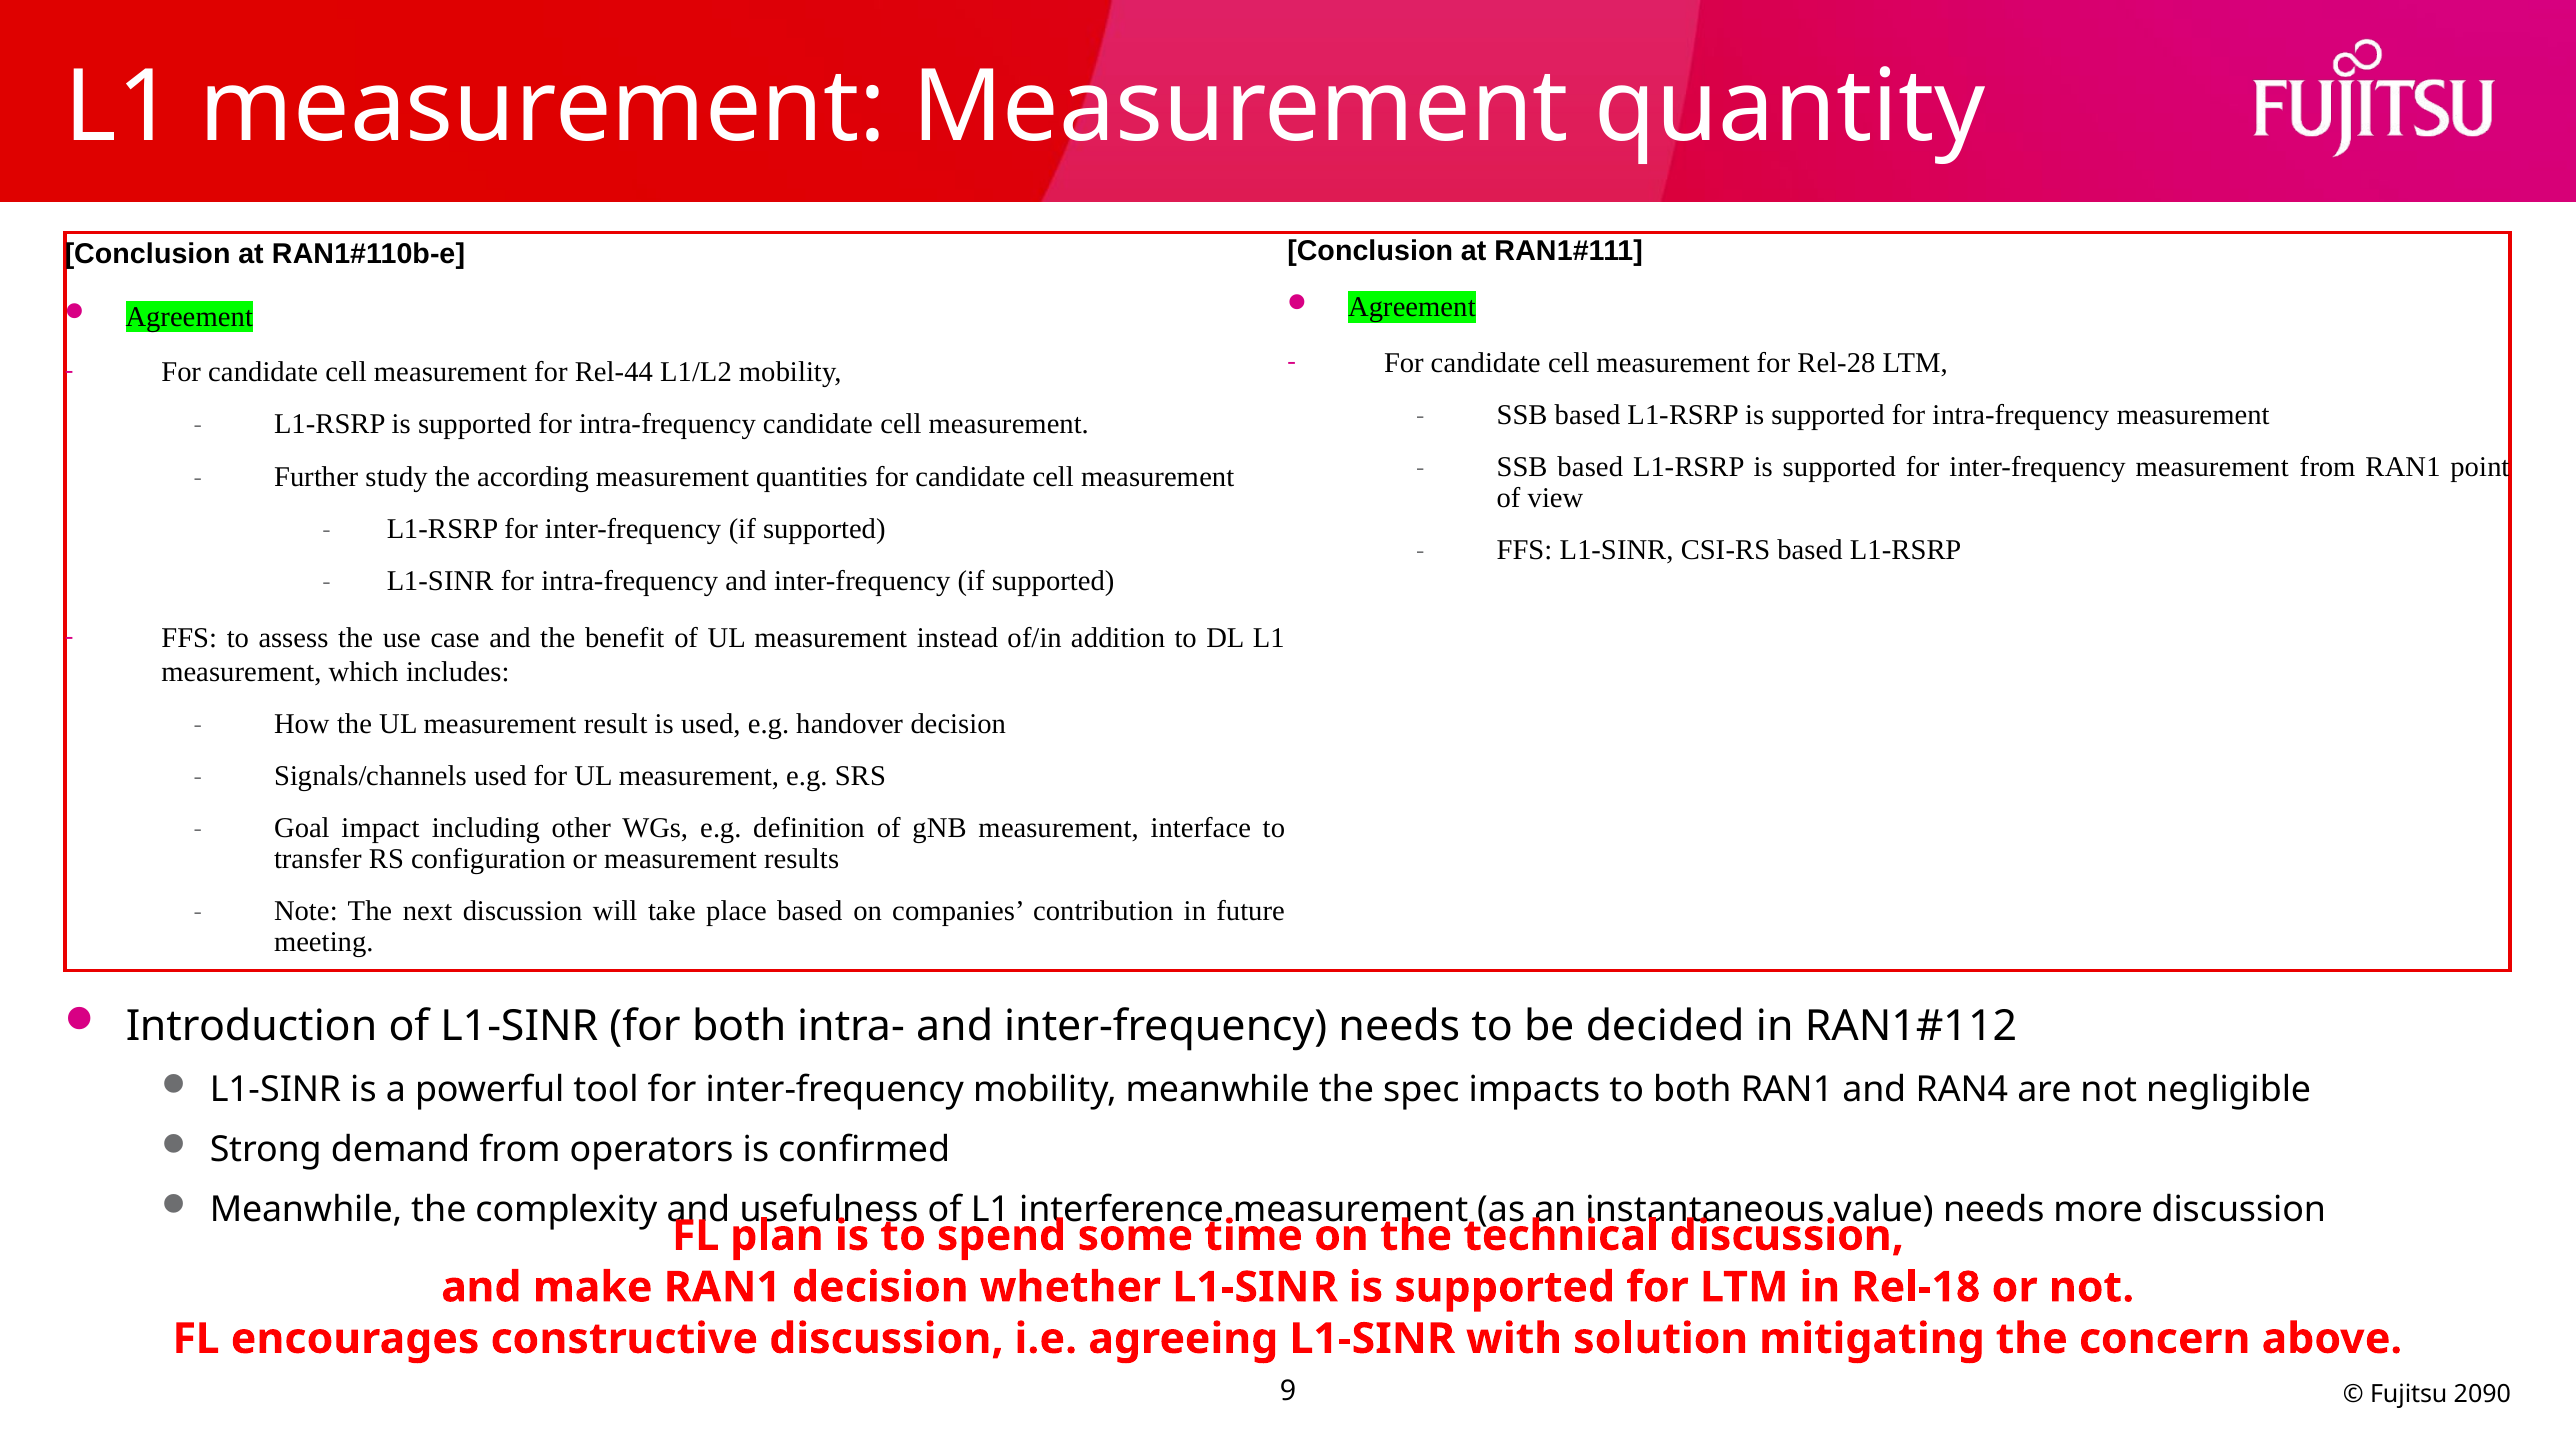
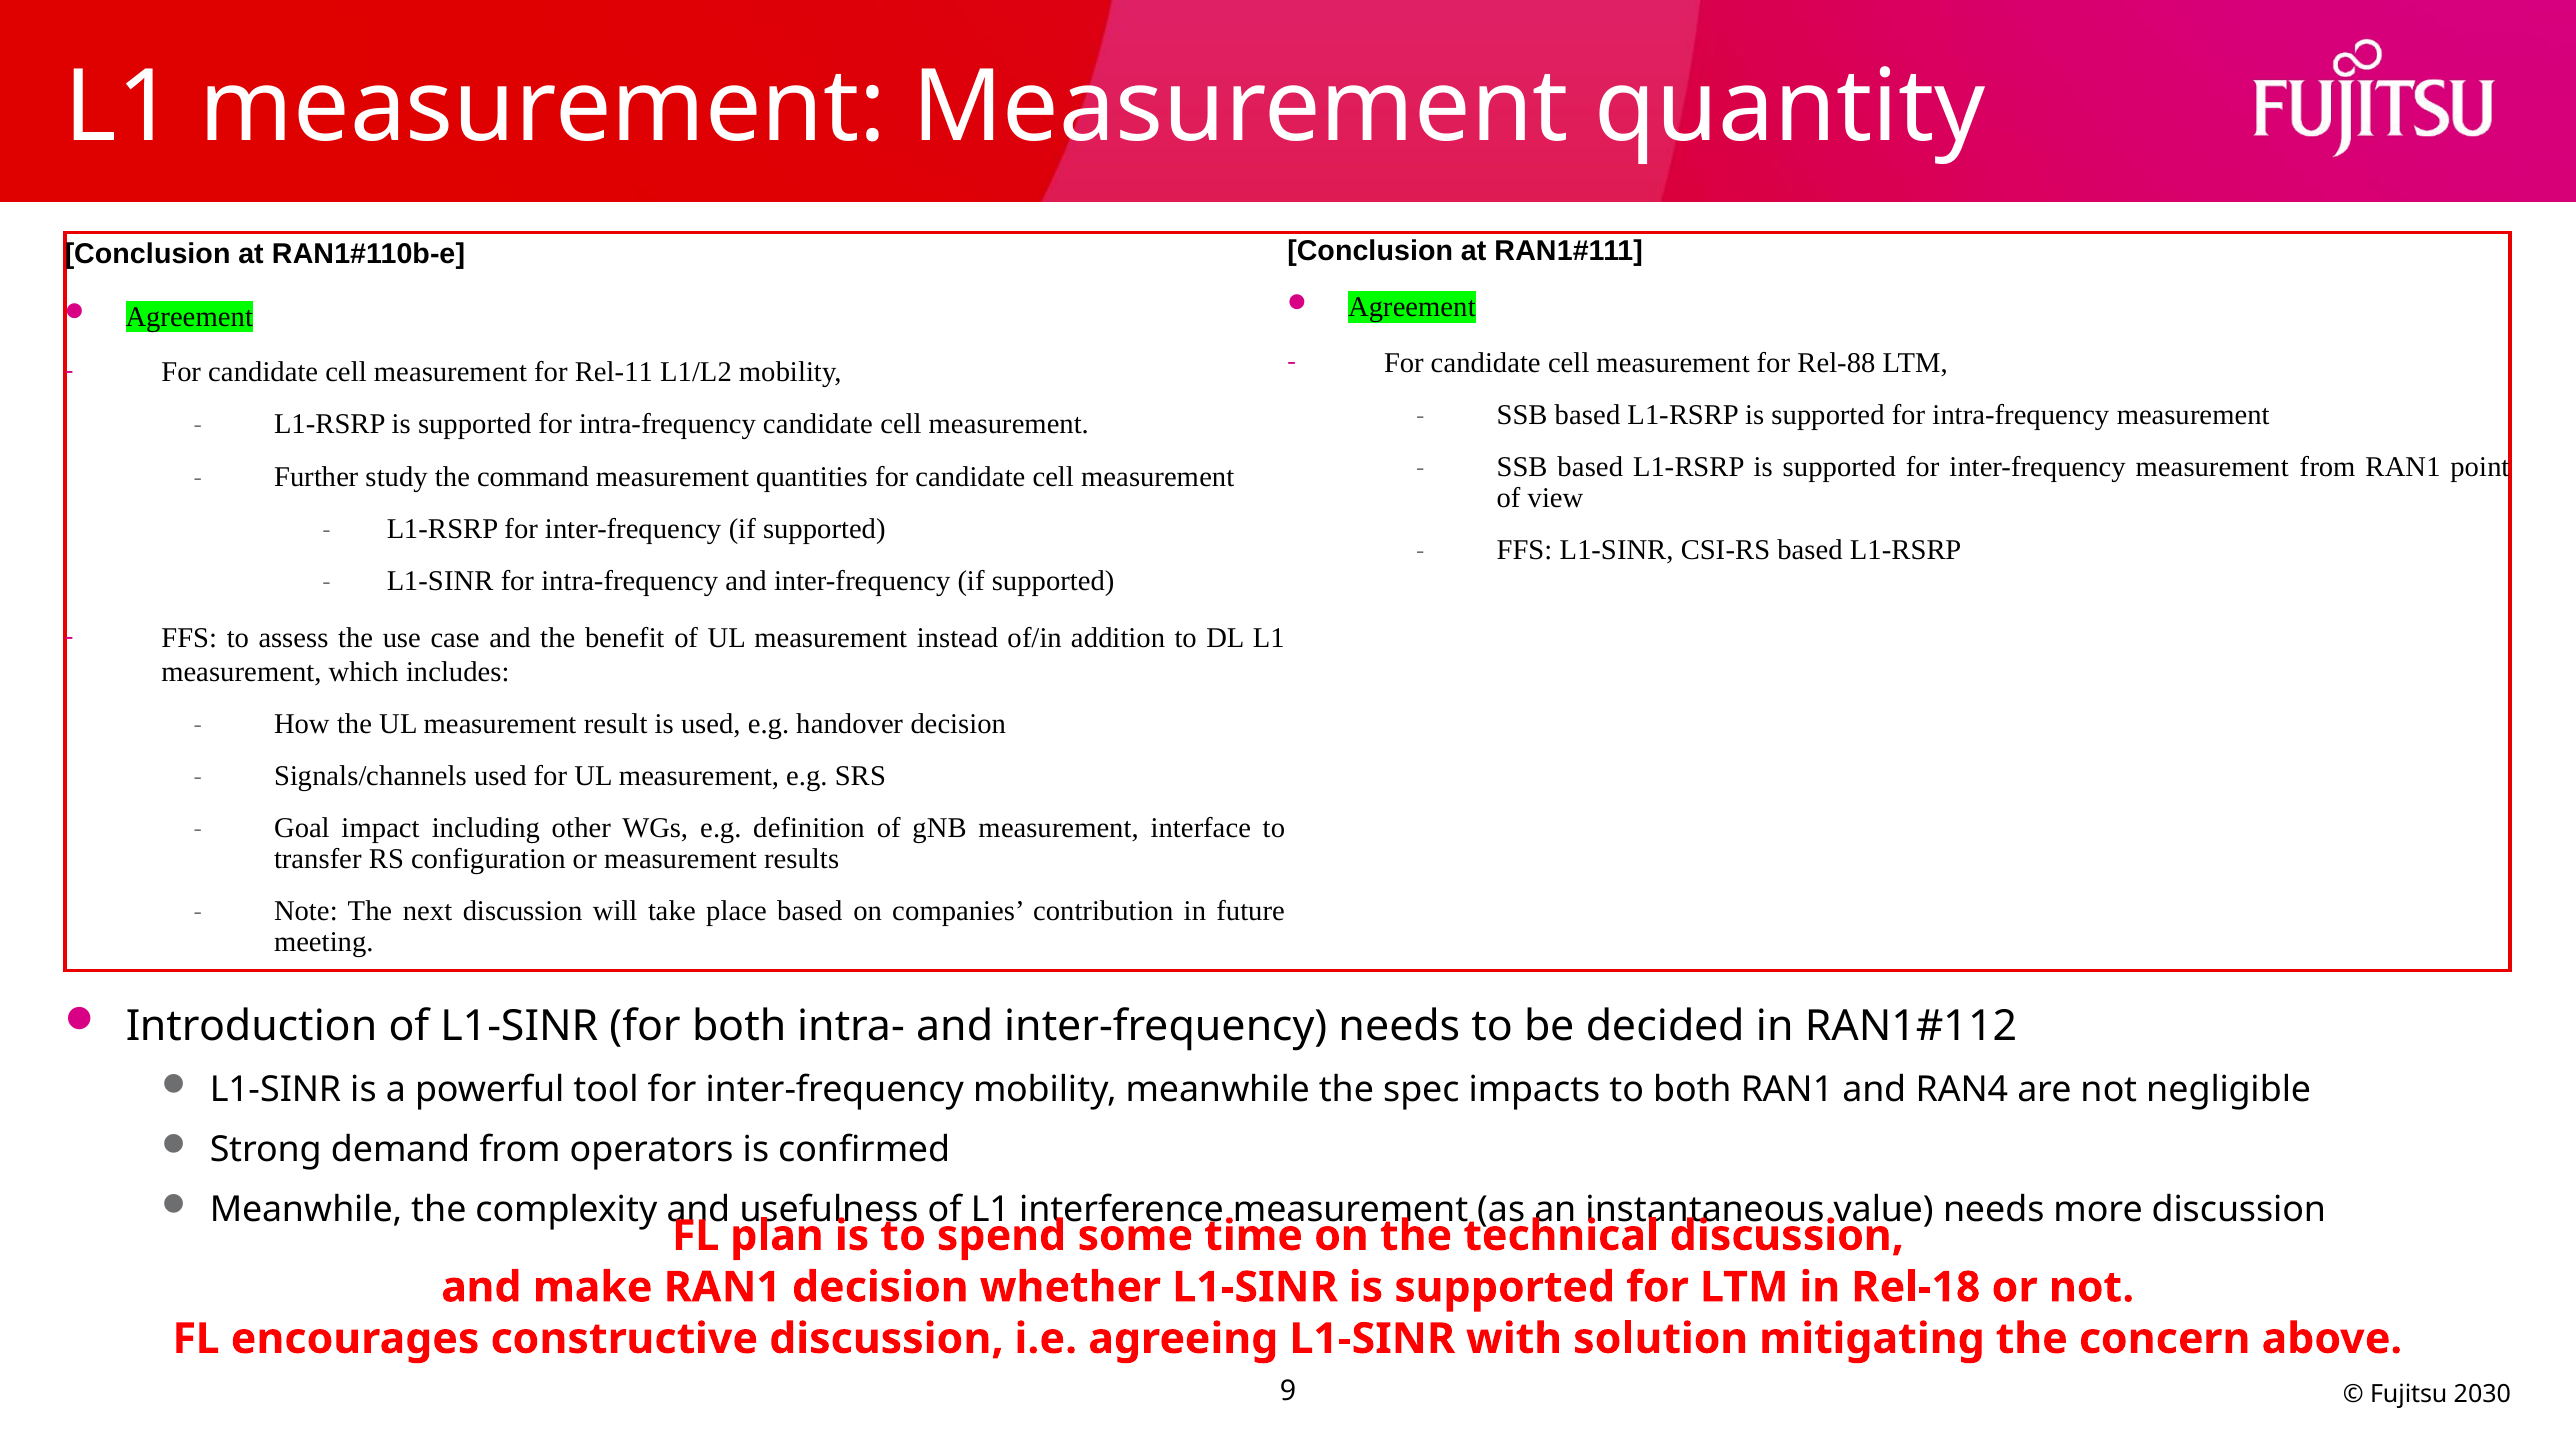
Rel-28: Rel-28 -> Rel-88
Rel-44: Rel-44 -> Rel-11
according: according -> command
2090: 2090 -> 2030
